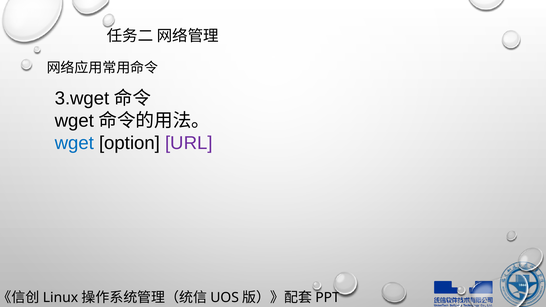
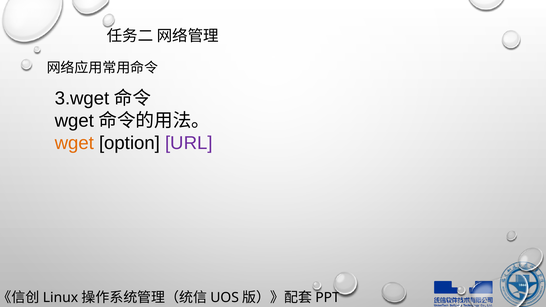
wget colour: blue -> orange
